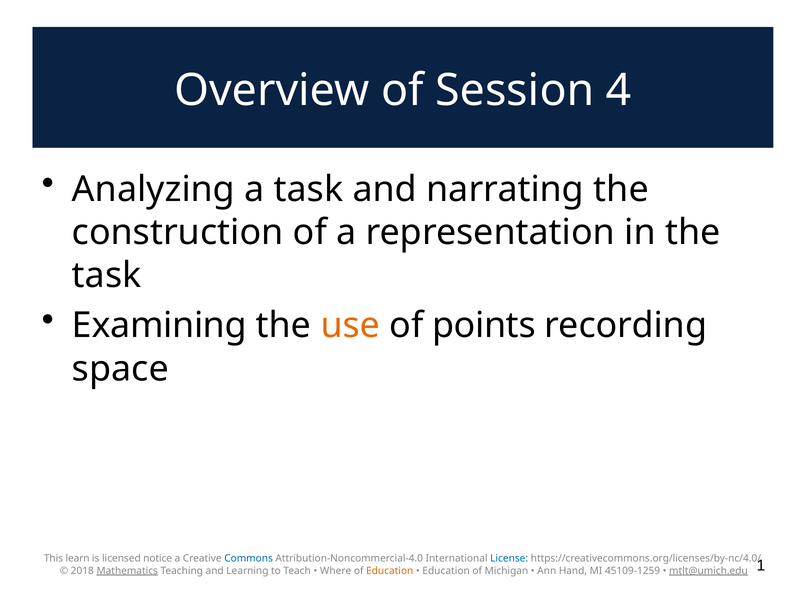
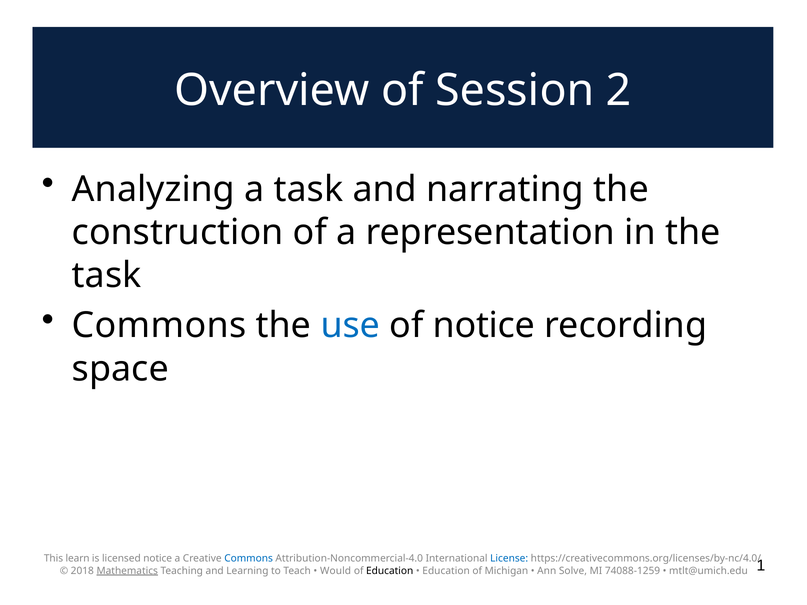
4: 4 -> 2
Examining at (159, 326): Examining -> Commons
use colour: orange -> blue
of points: points -> notice
Where: Where -> Would
Education at (390, 571) colour: orange -> black
Hand: Hand -> Solve
45109-1259: 45109-1259 -> 74088-1259
mtlt@umich.edu underline: present -> none
